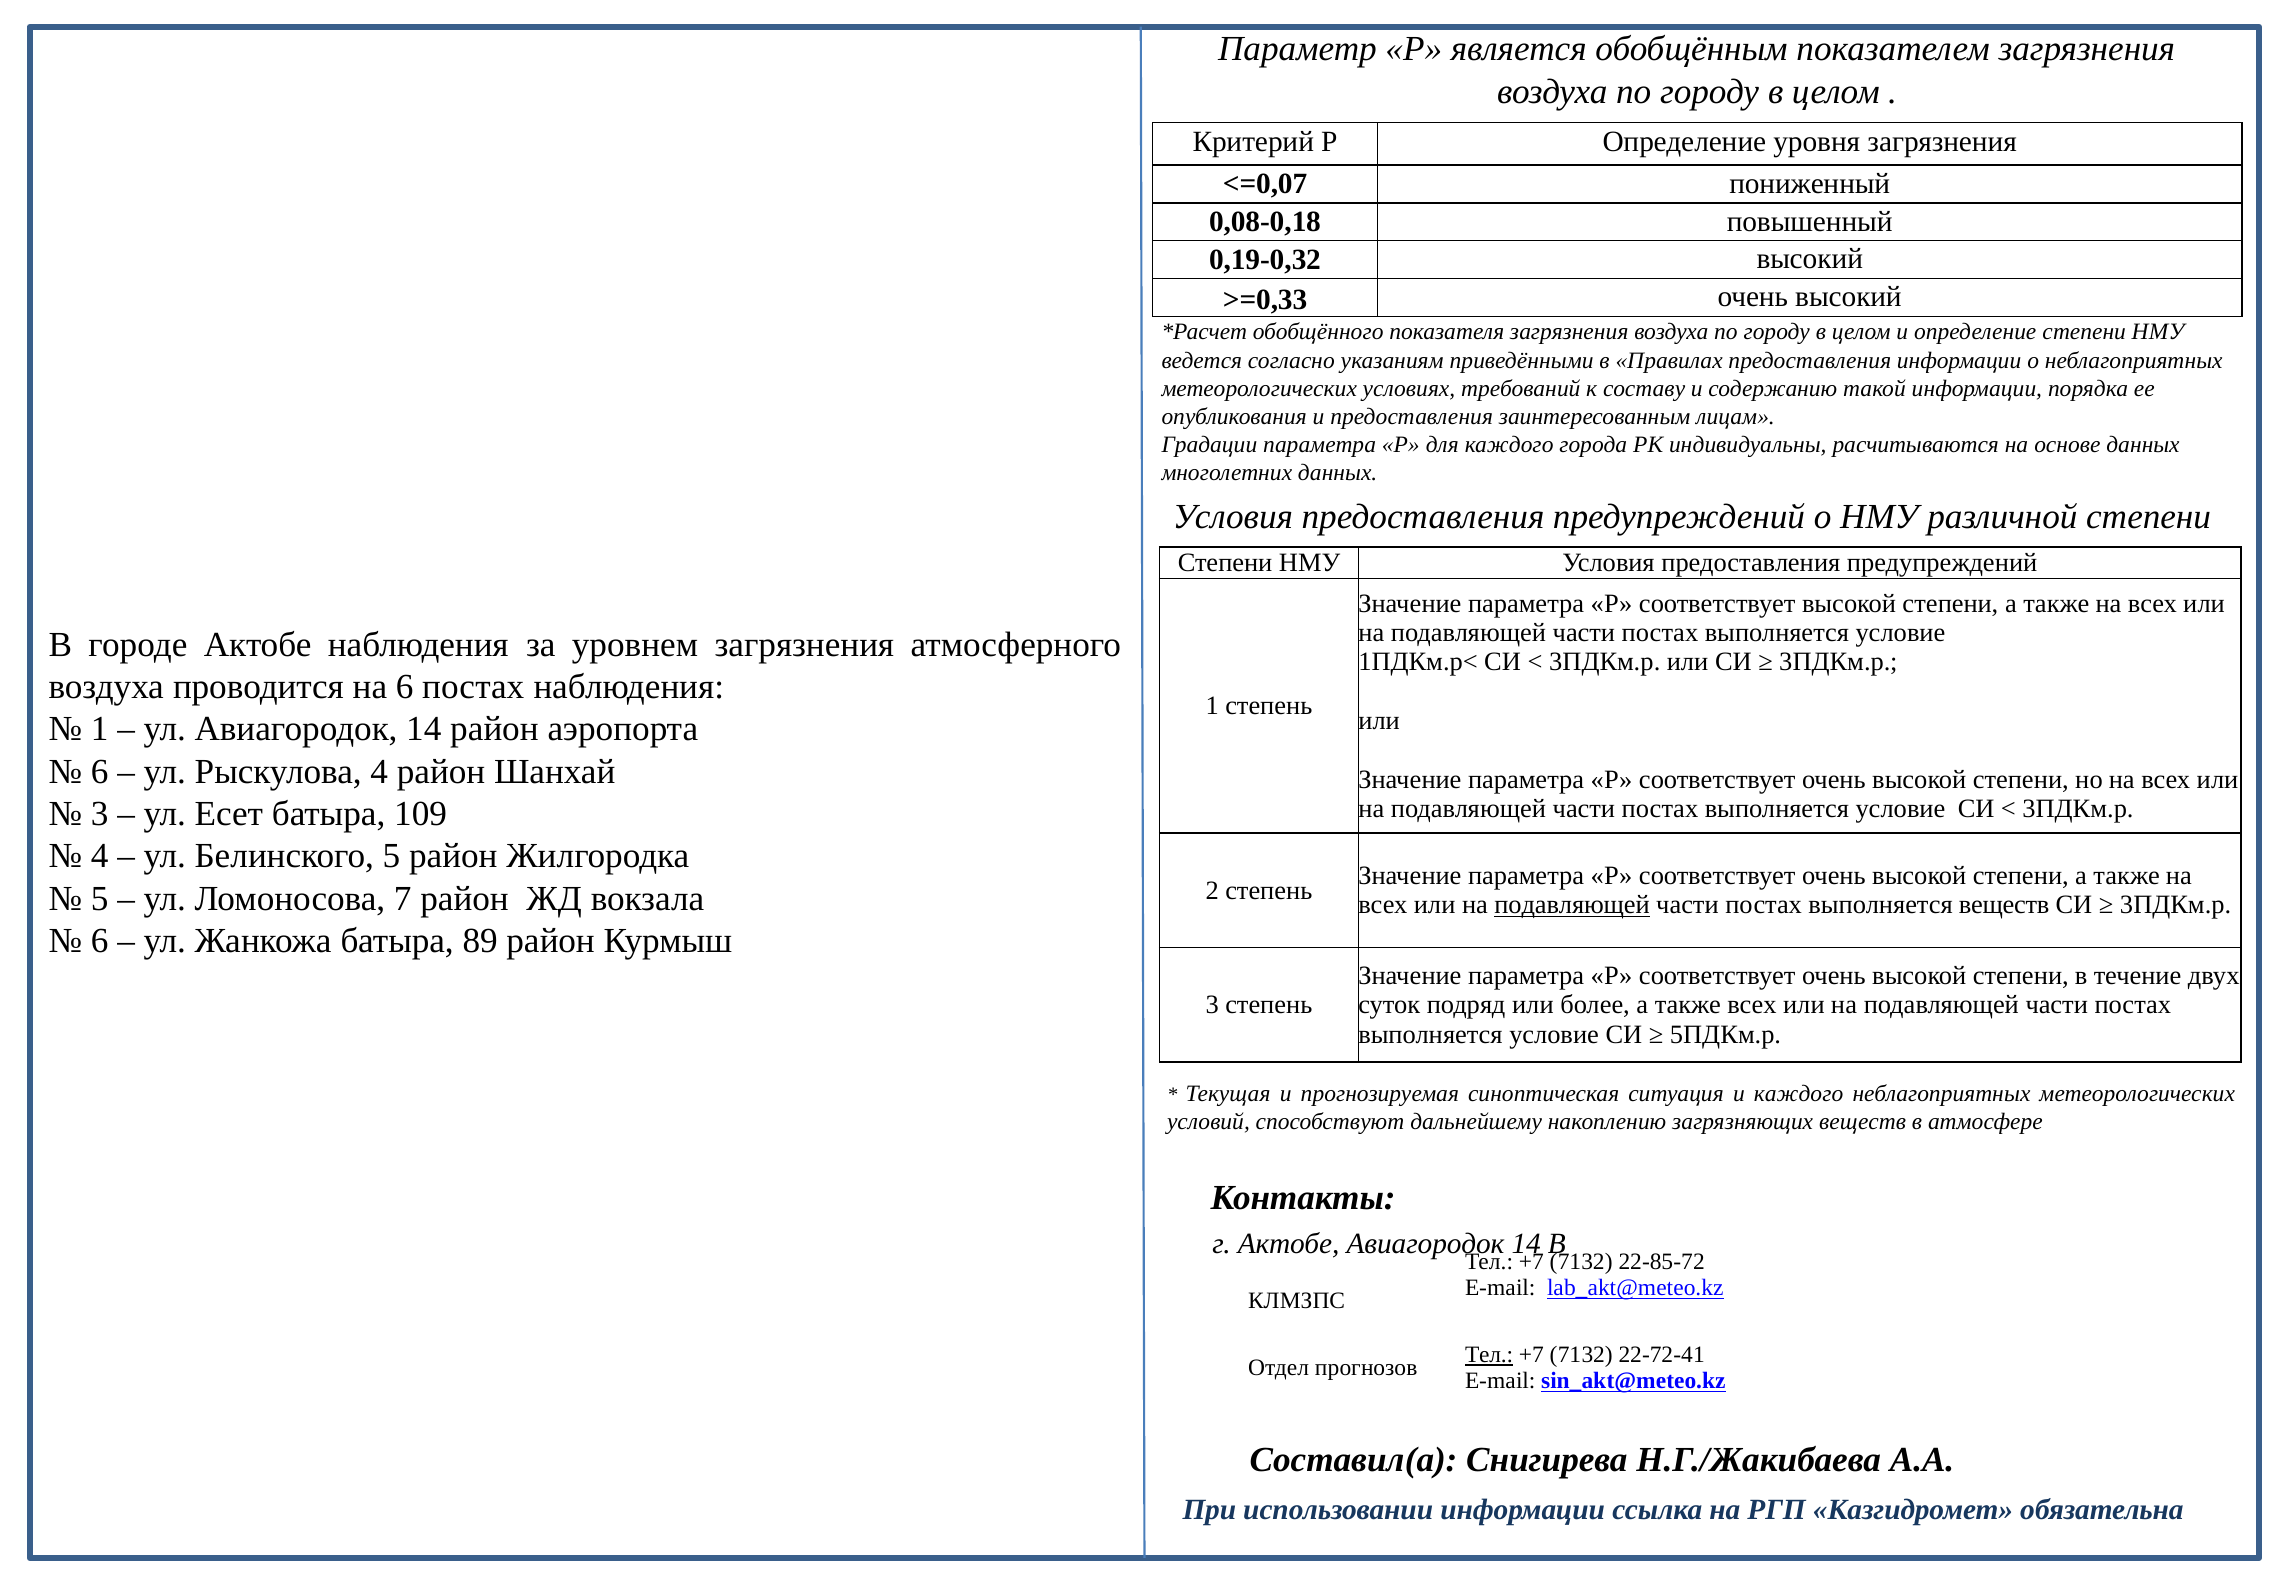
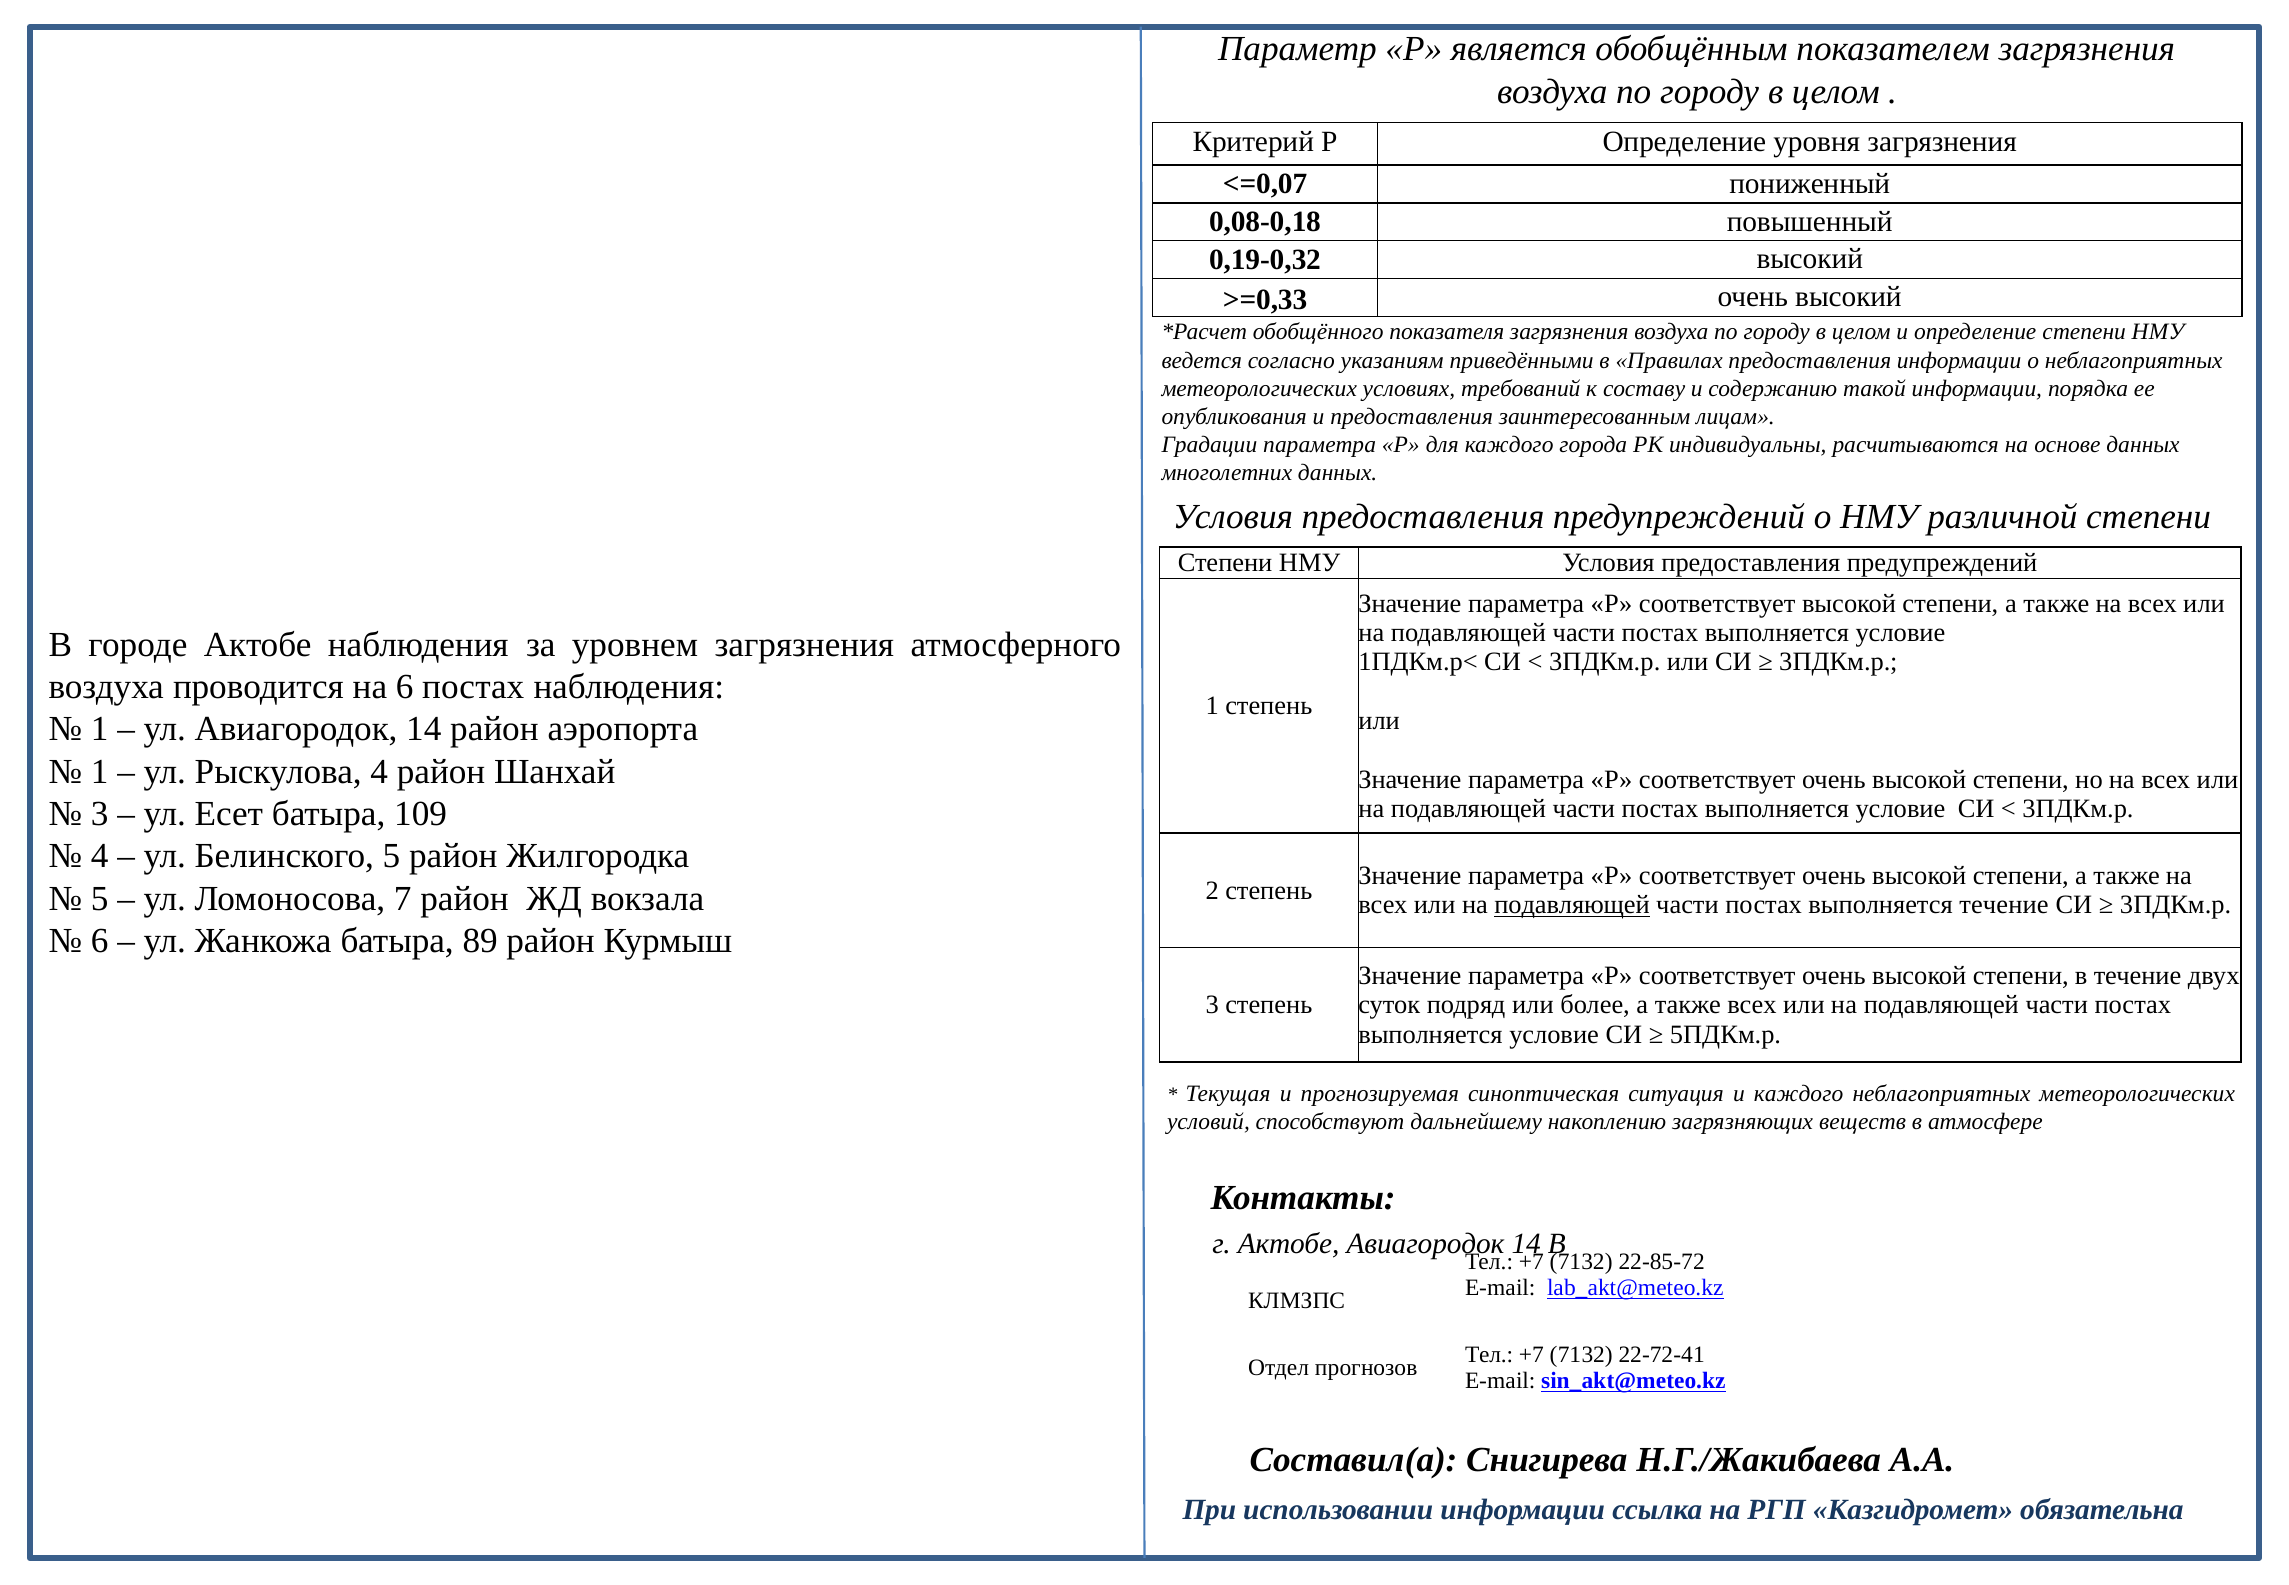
6 at (100, 771): 6 -> 1
выполняется веществ: веществ -> течение
Тел at (1489, 1355) underline: present -> none
